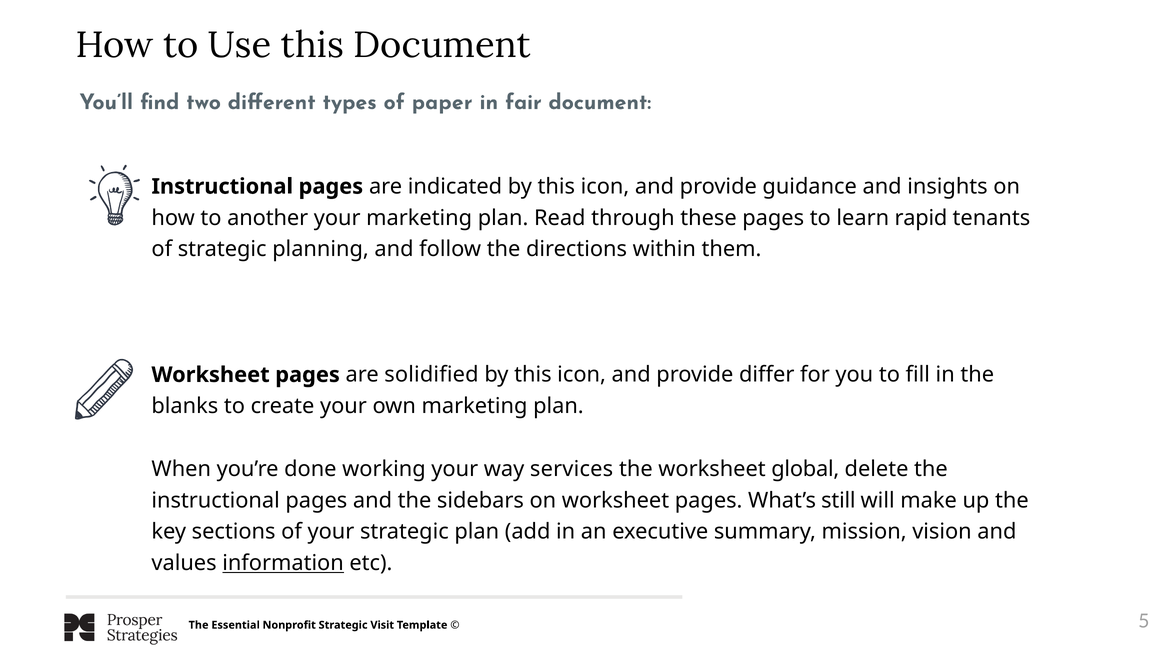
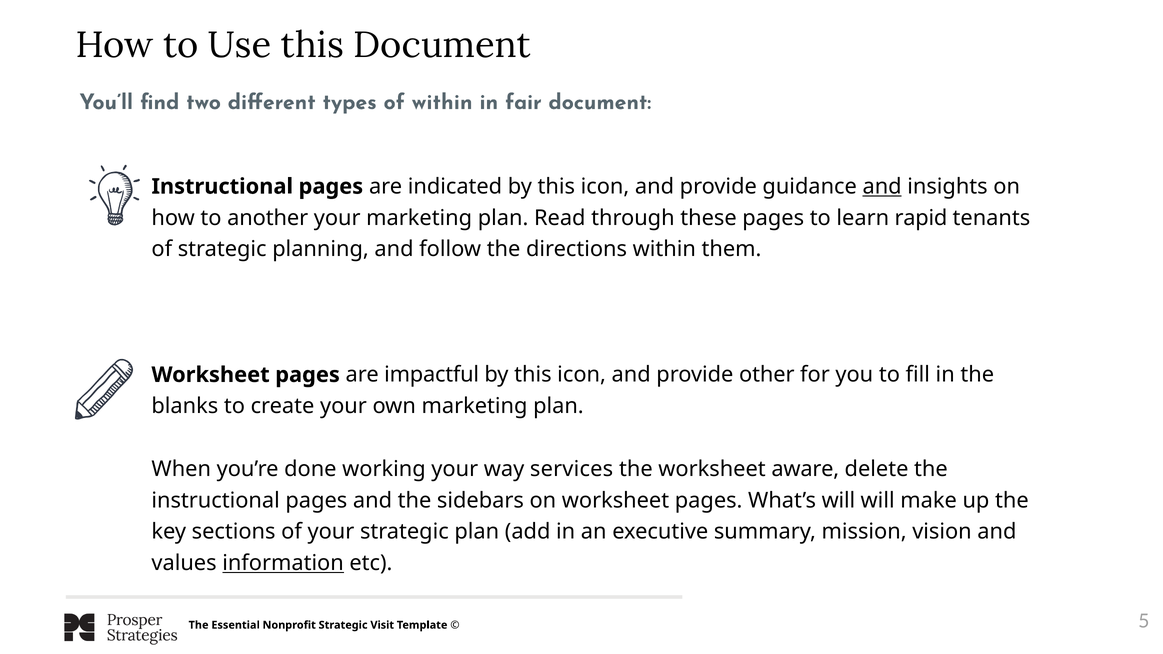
of paper: paper -> within
and at (882, 187) underline: none -> present
solidified: solidified -> impactful
differ: differ -> other
global: global -> aware
What’s still: still -> will
